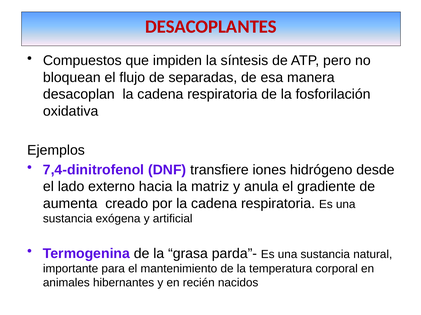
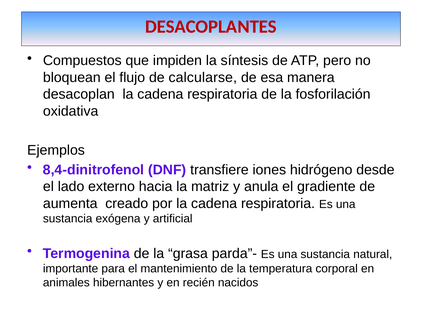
separadas: separadas -> calcularse
7,4-dinitrofenol: 7,4-dinitrofenol -> 8,4-dinitrofenol
